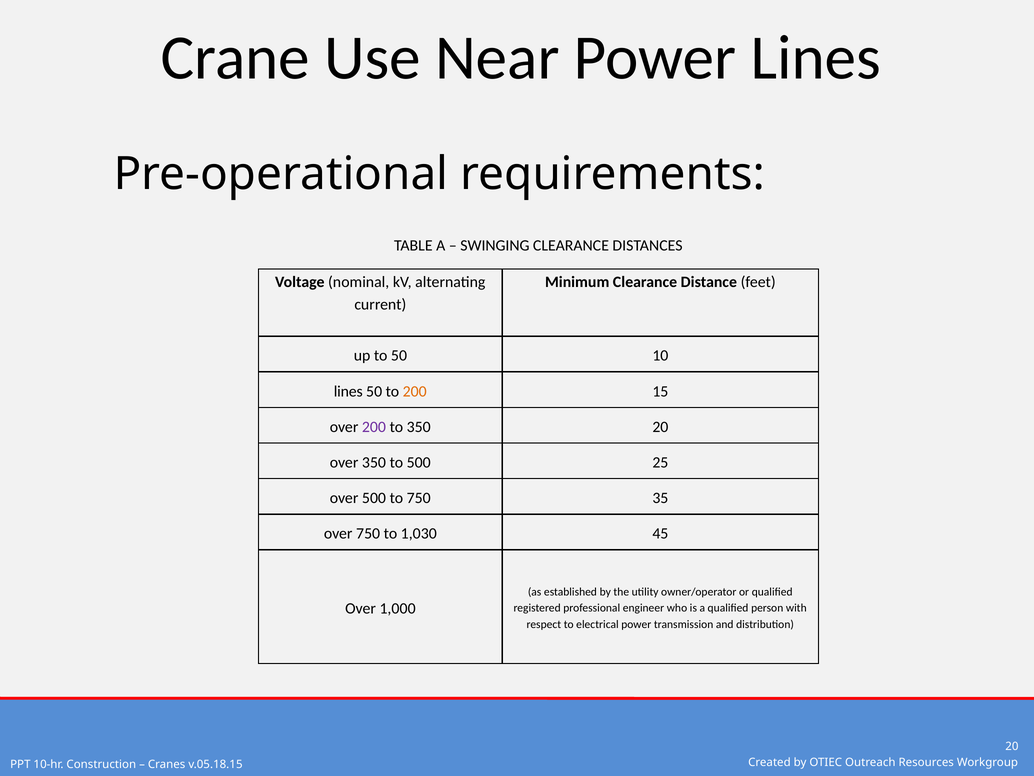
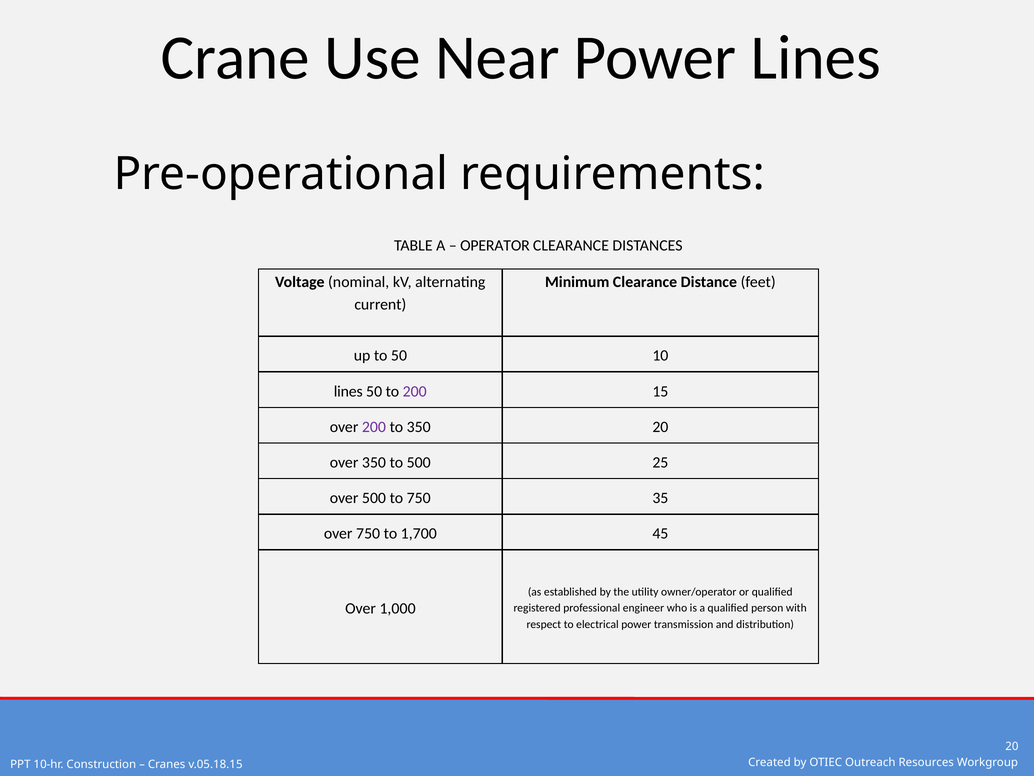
SWINGING: SWINGING -> OPERATOR
200 at (415, 391) colour: orange -> purple
1,030: 1,030 -> 1,700
